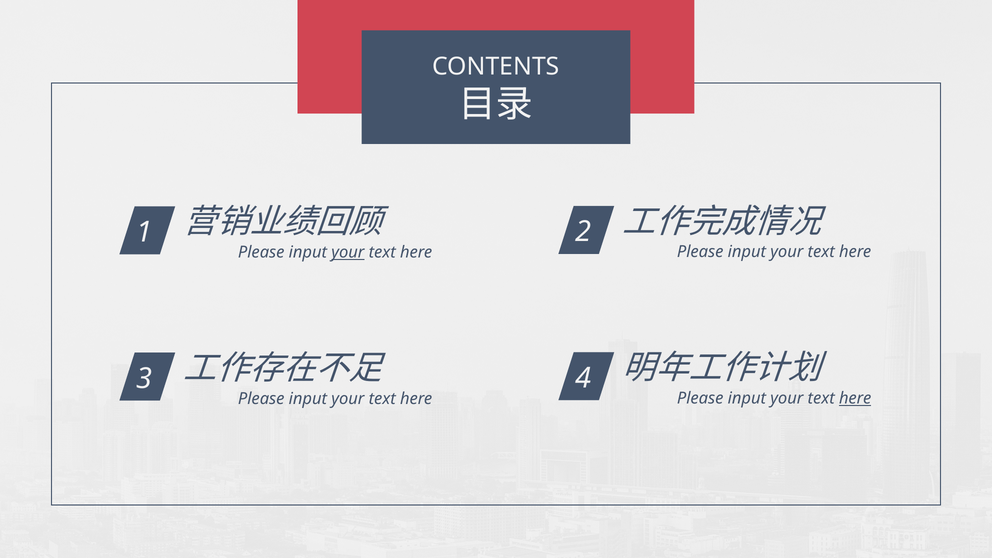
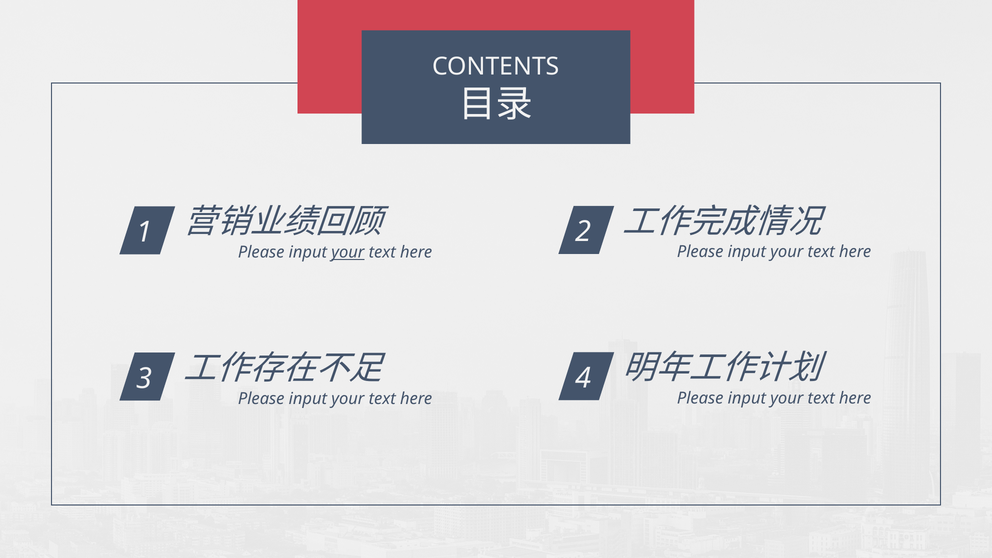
here at (855, 398) underline: present -> none
